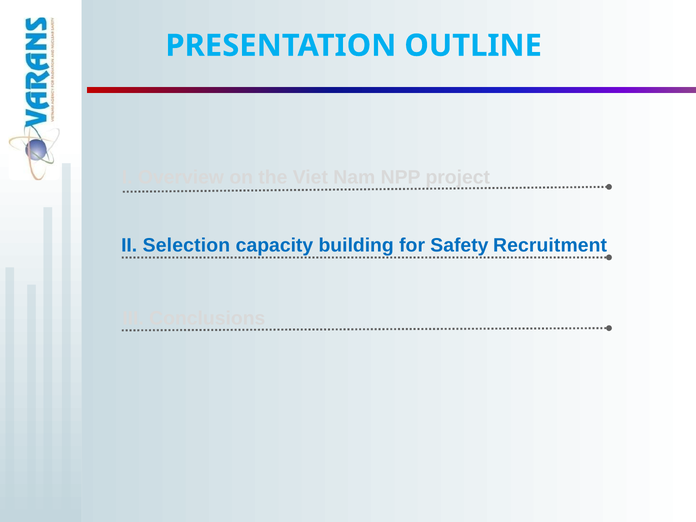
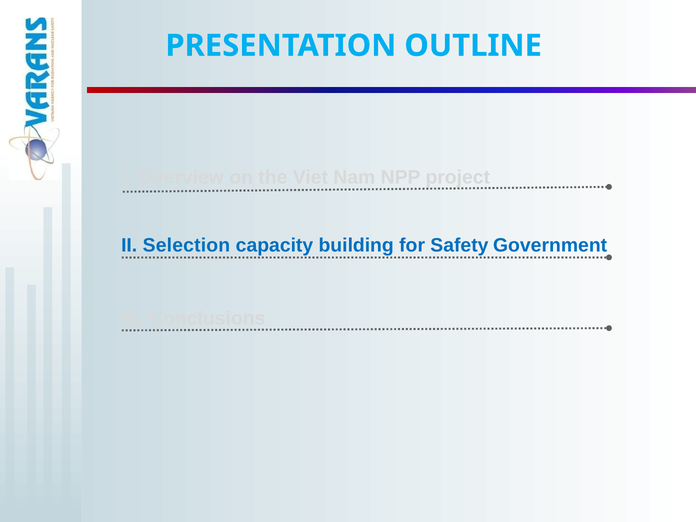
Recruitment: Recruitment -> Government
